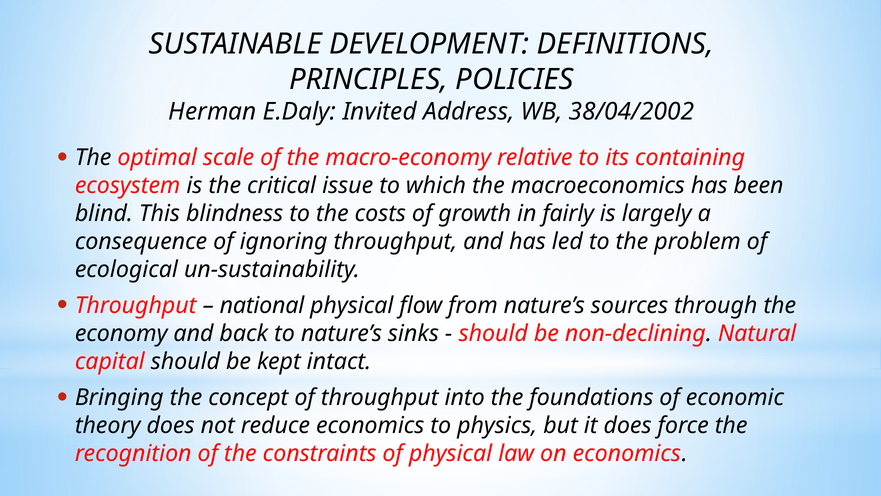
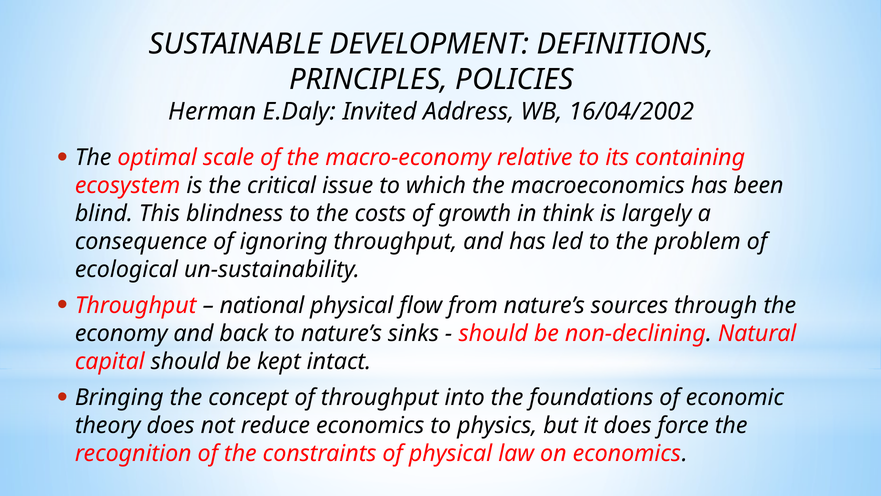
38/04/2002: 38/04/2002 -> 16/04/2002
fairly: fairly -> think
